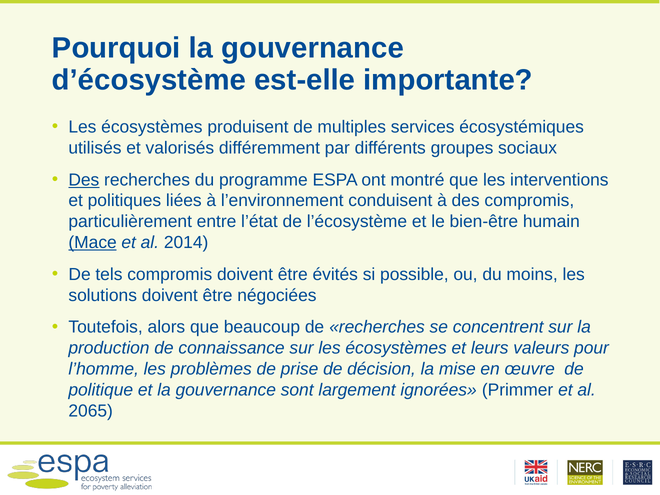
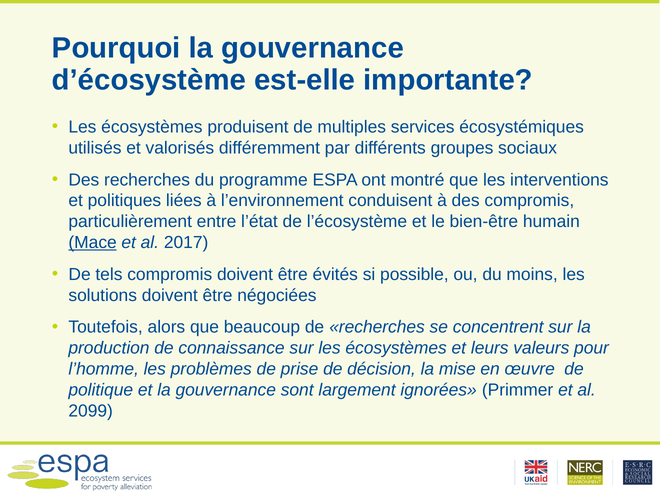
Des at (84, 180) underline: present -> none
2014: 2014 -> 2017
2065: 2065 -> 2099
